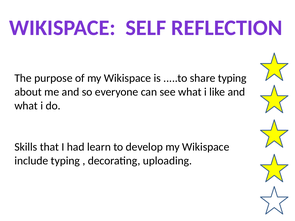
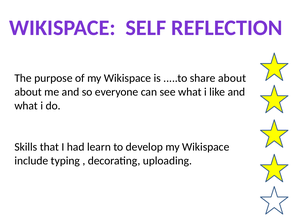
share typing: typing -> about
